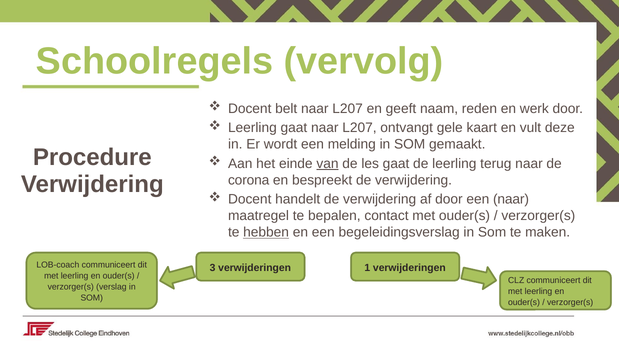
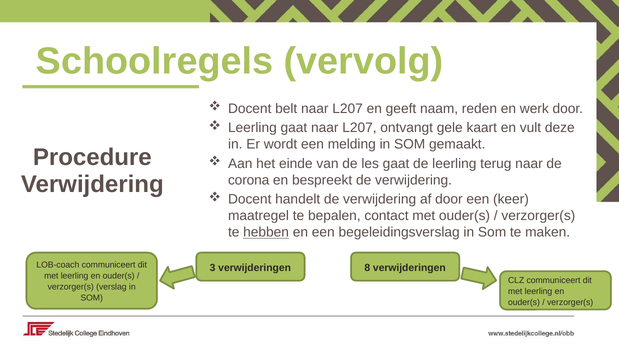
van underline: present -> none
een naar: naar -> keer
1: 1 -> 8
